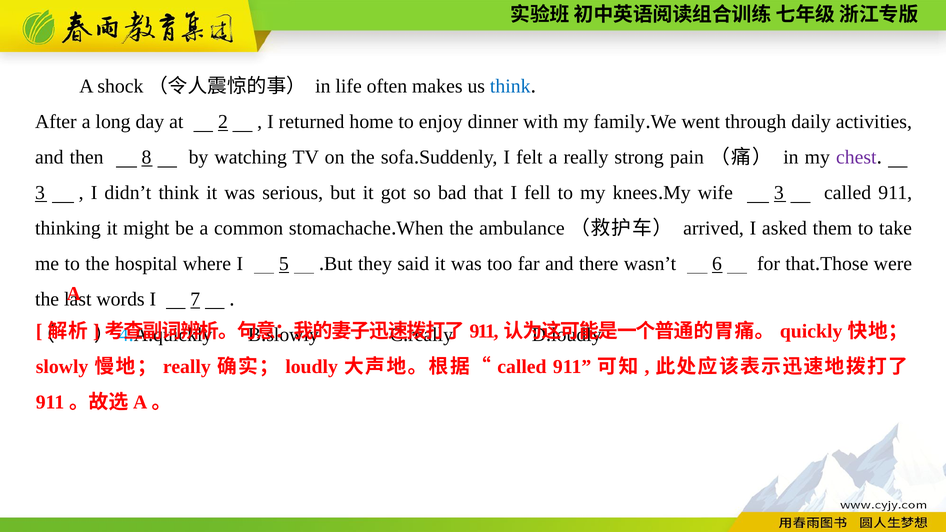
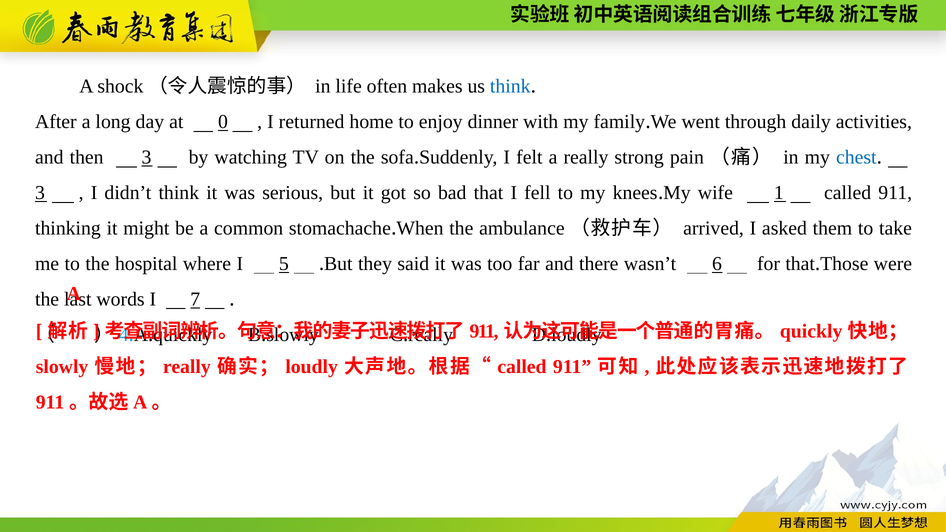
2: 2 -> 0
then 8: 8 -> 3
chest colour: purple -> blue
wife 3: 3 -> 1
